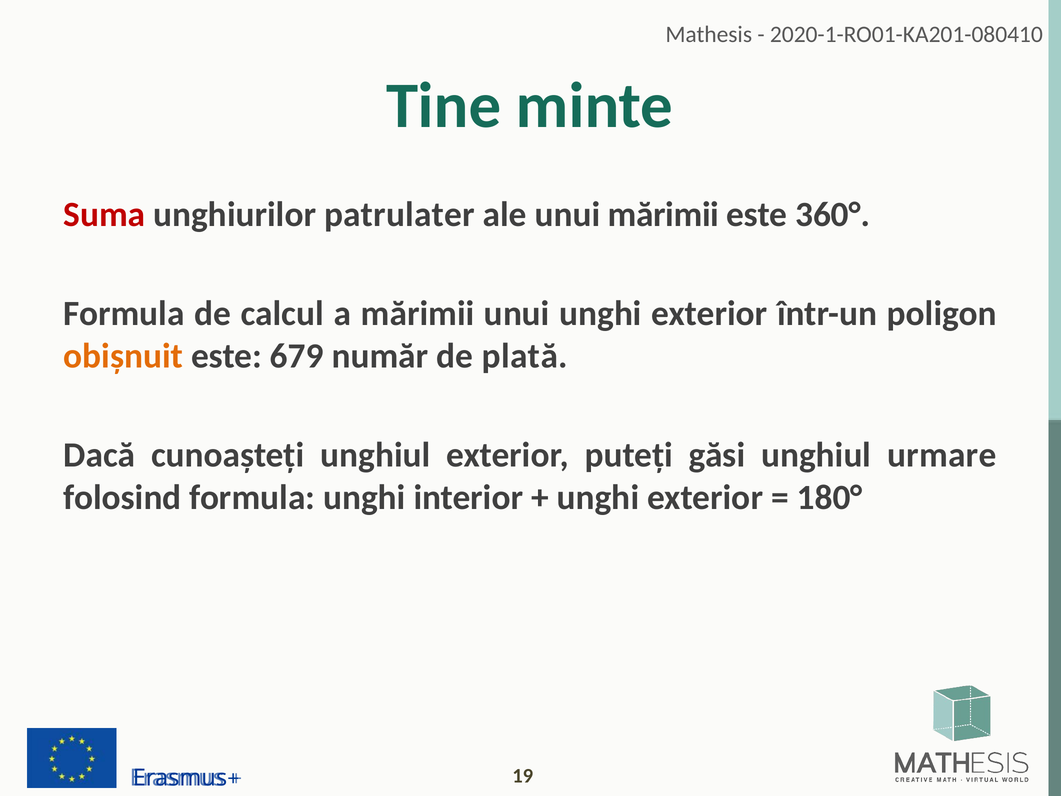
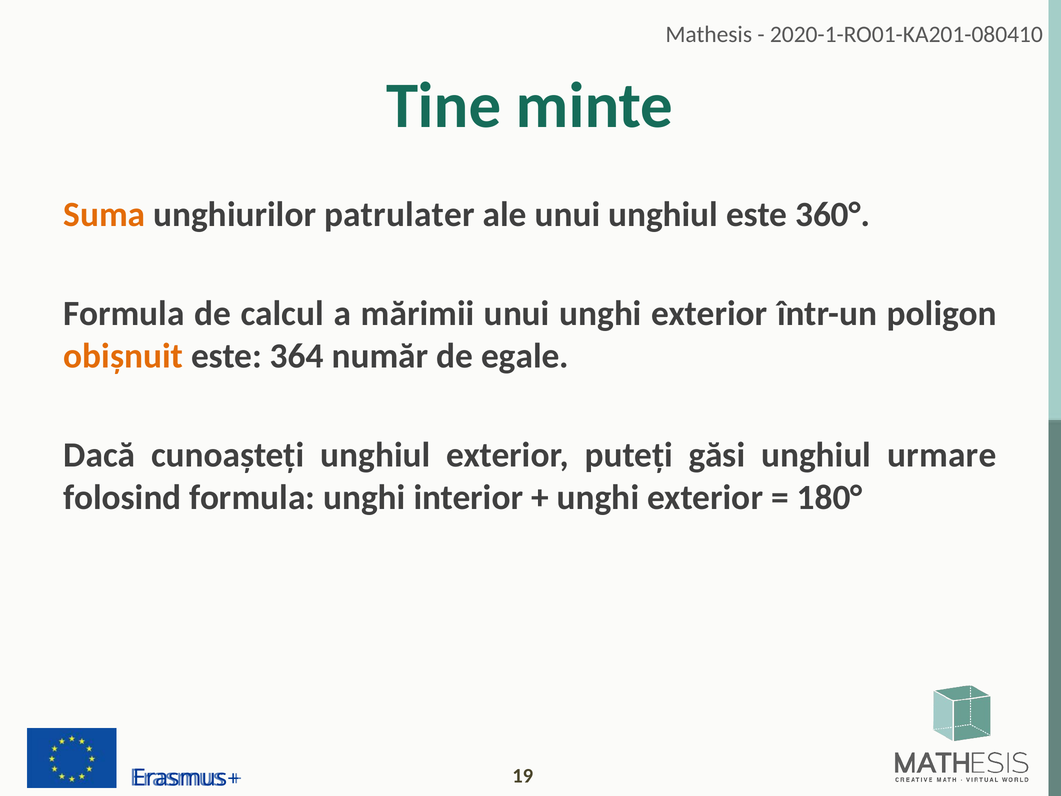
Suma colour: red -> orange
unui mărimii: mărimii -> unghiul
679: 679 -> 364
plată: plată -> egale
